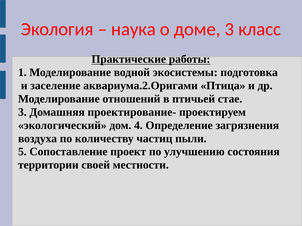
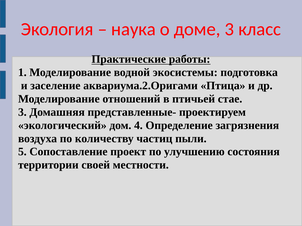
проектирование-: проектирование- -> представленные-
